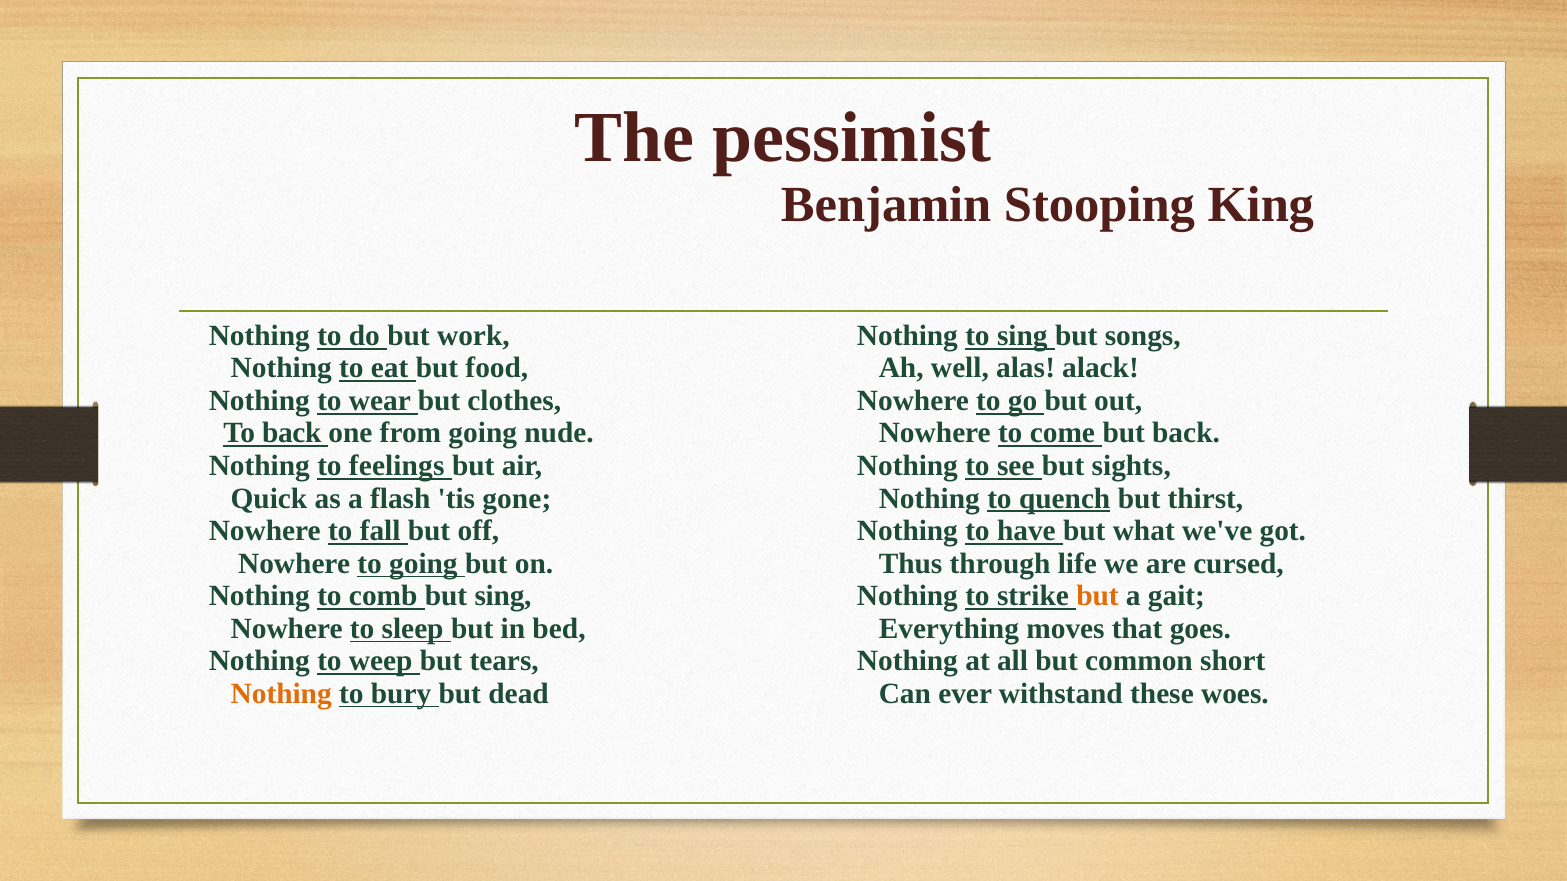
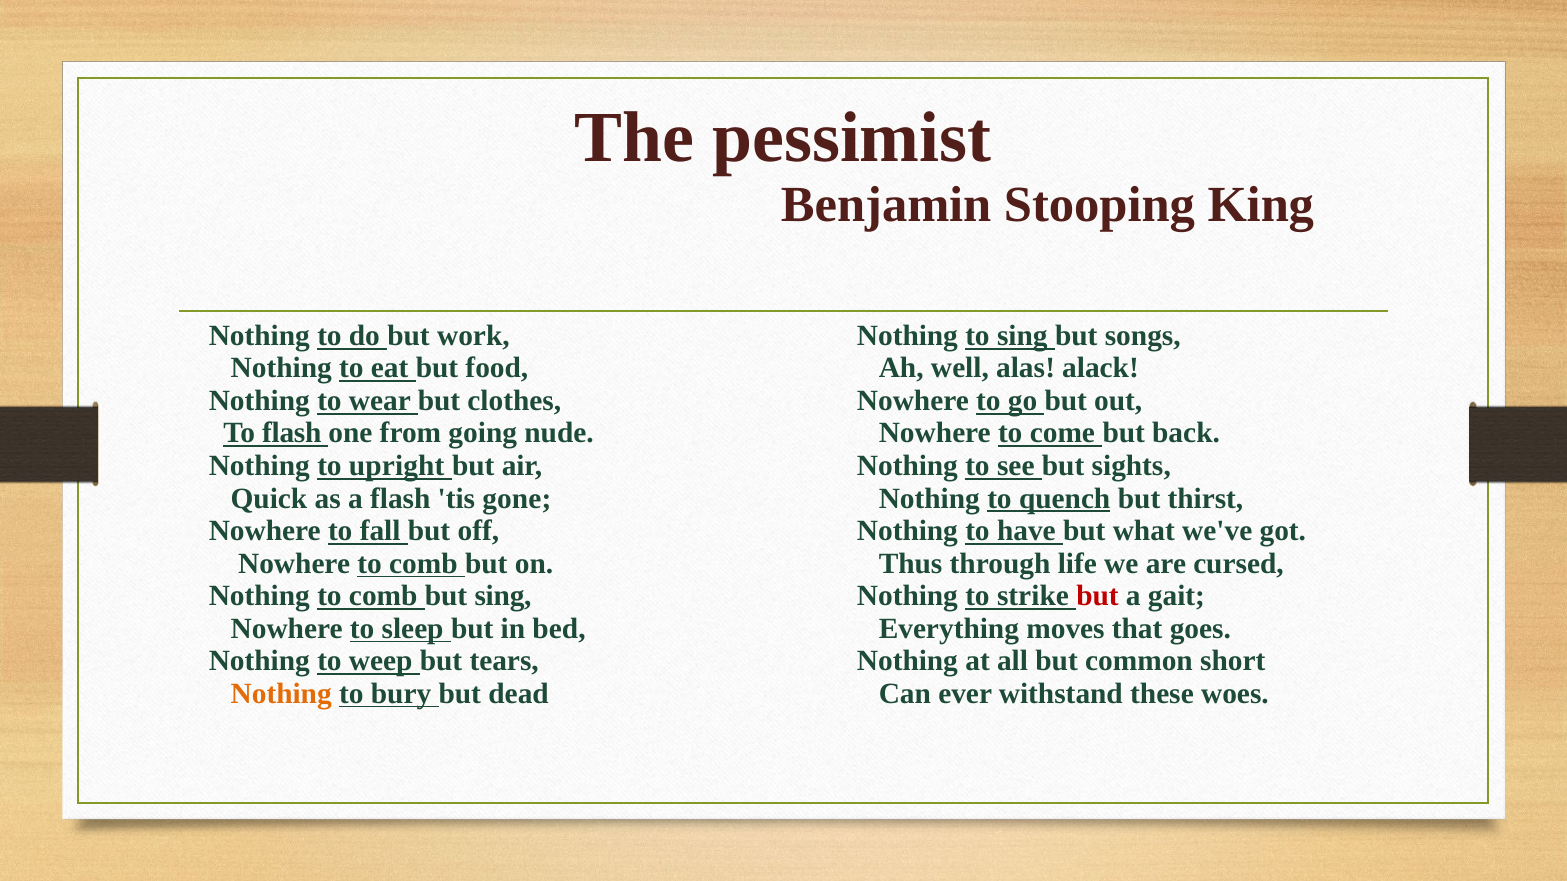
To back: back -> flash
feelings: feelings -> upright
Nowhere to going: going -> comb
but at (1097, 596) colour: orange -> red
